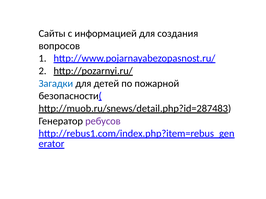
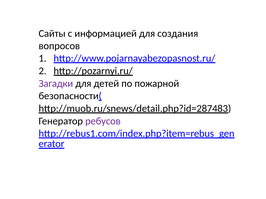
Загадки colour: blue -> purple
